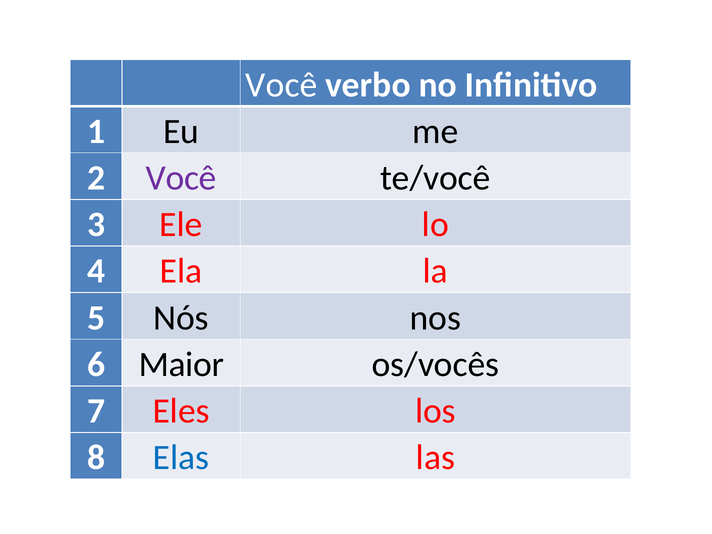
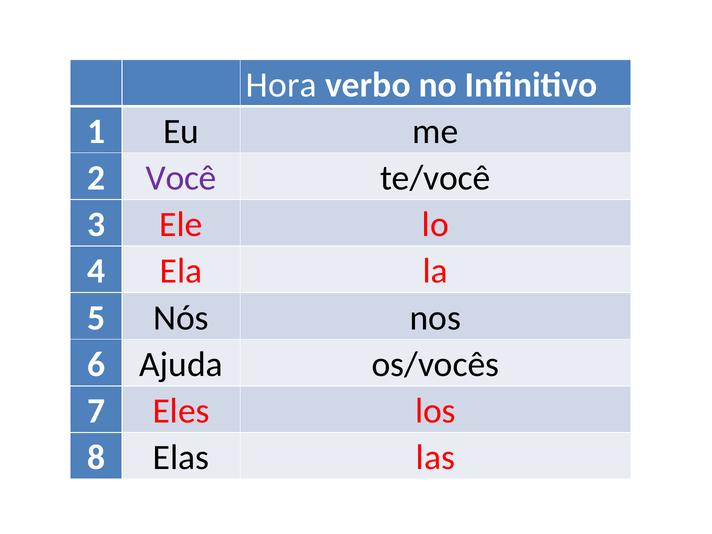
Você at (281, 85): Você -> Hora
Maior: Maior -> Ajuda
Elas colour: blue -> black
